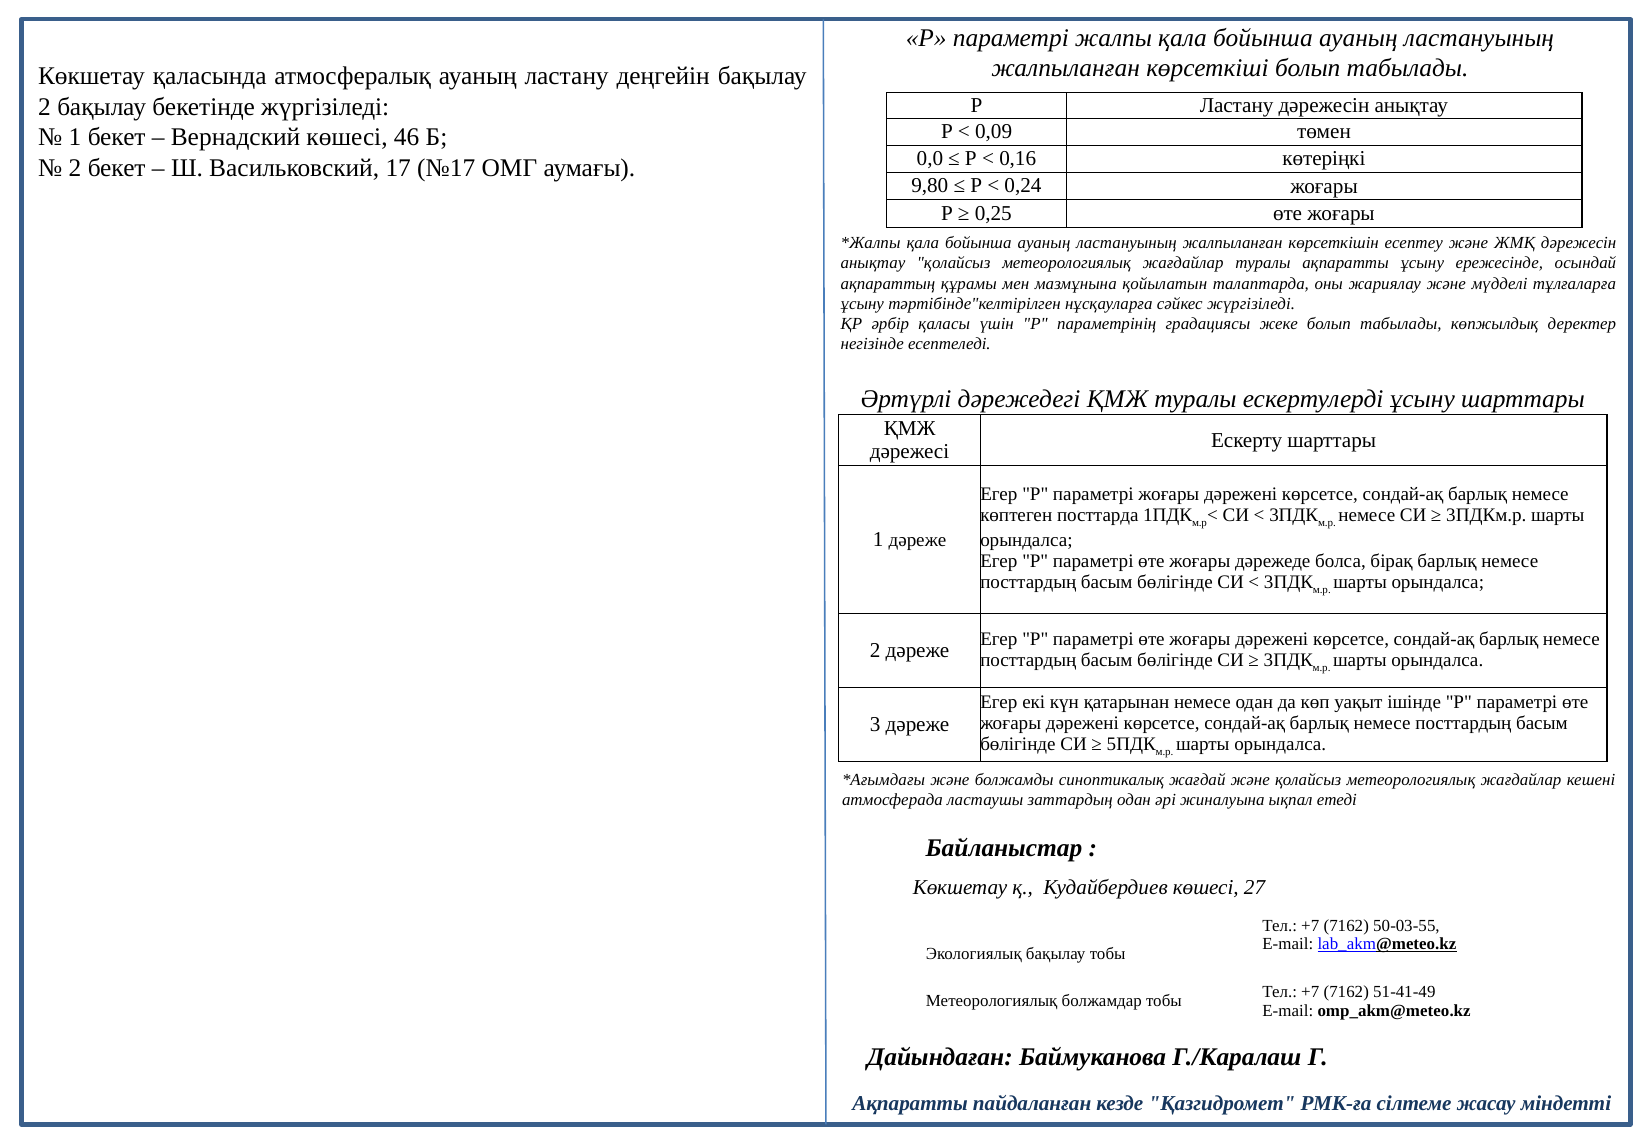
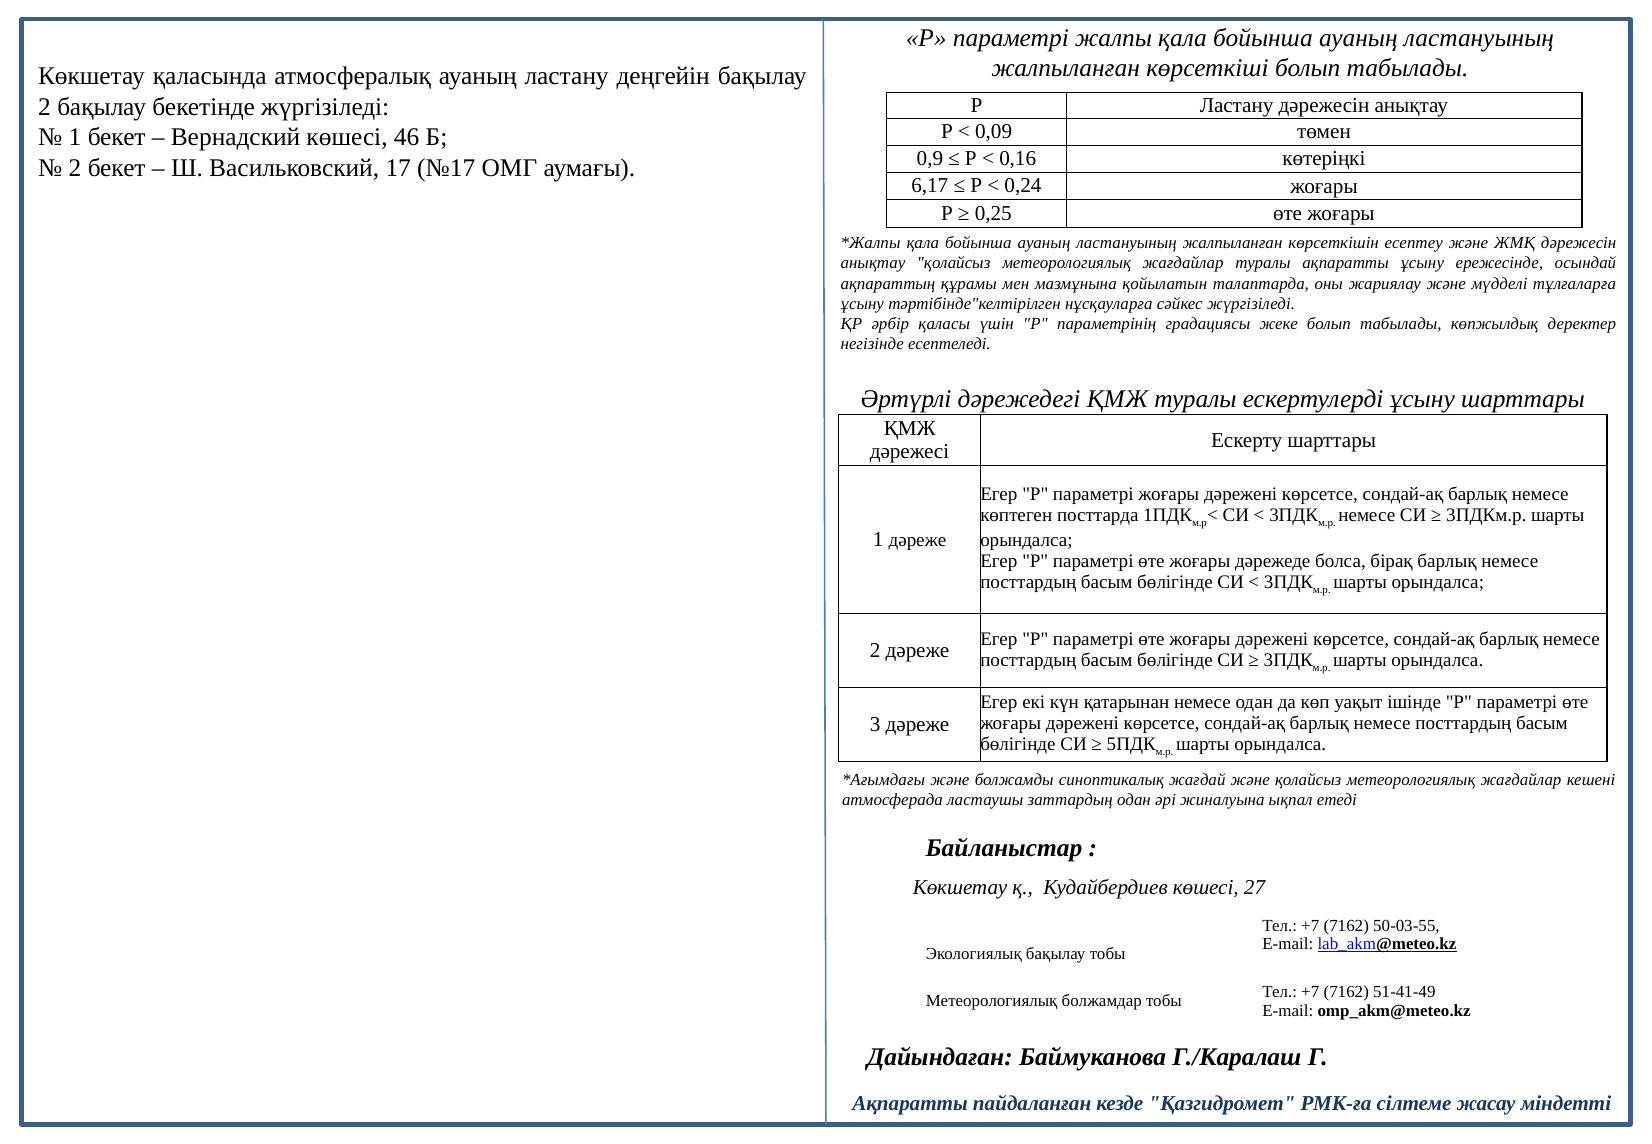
0,0: 0,0 -> 0,9
9,80: 9,80 -> 6,17
